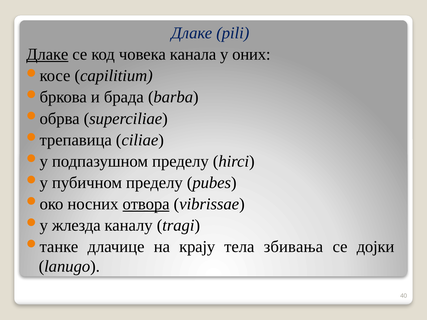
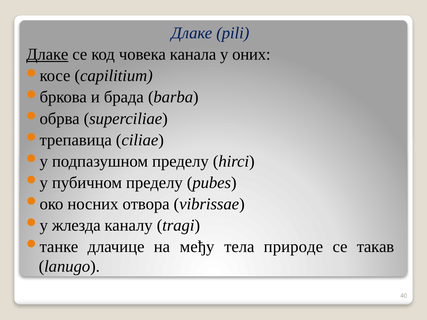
отвора underline: present -> none
крају: крају -> међу
збивања: збивања -> природe
дојки: дојки -> такав
